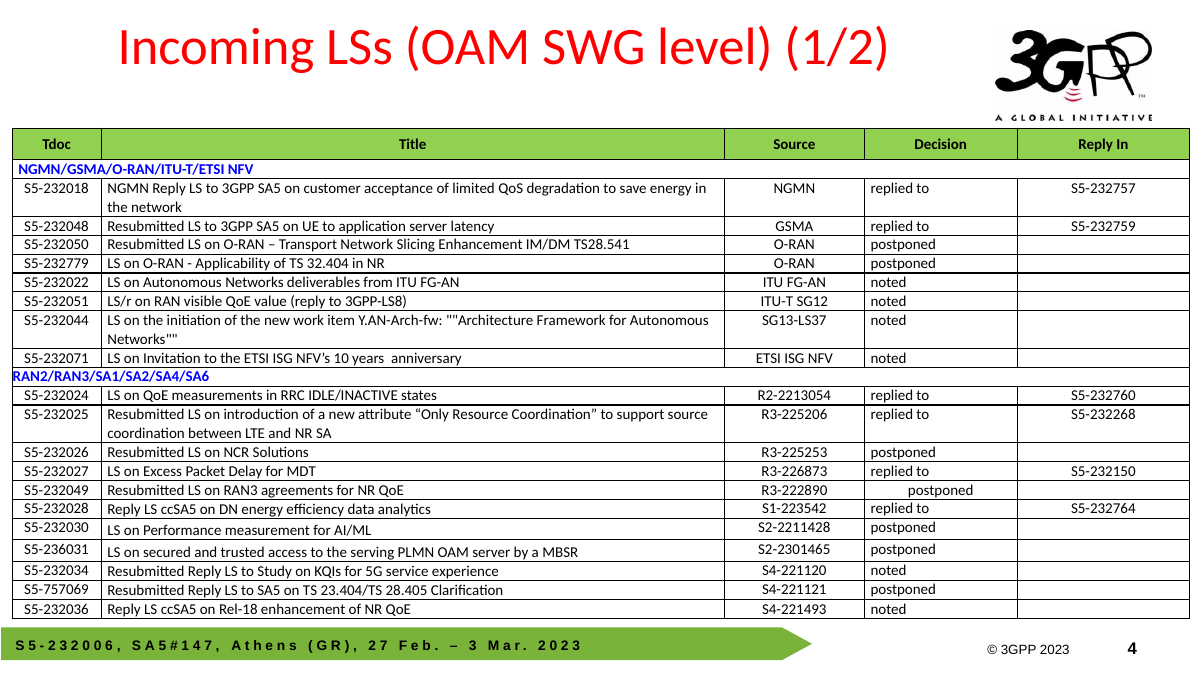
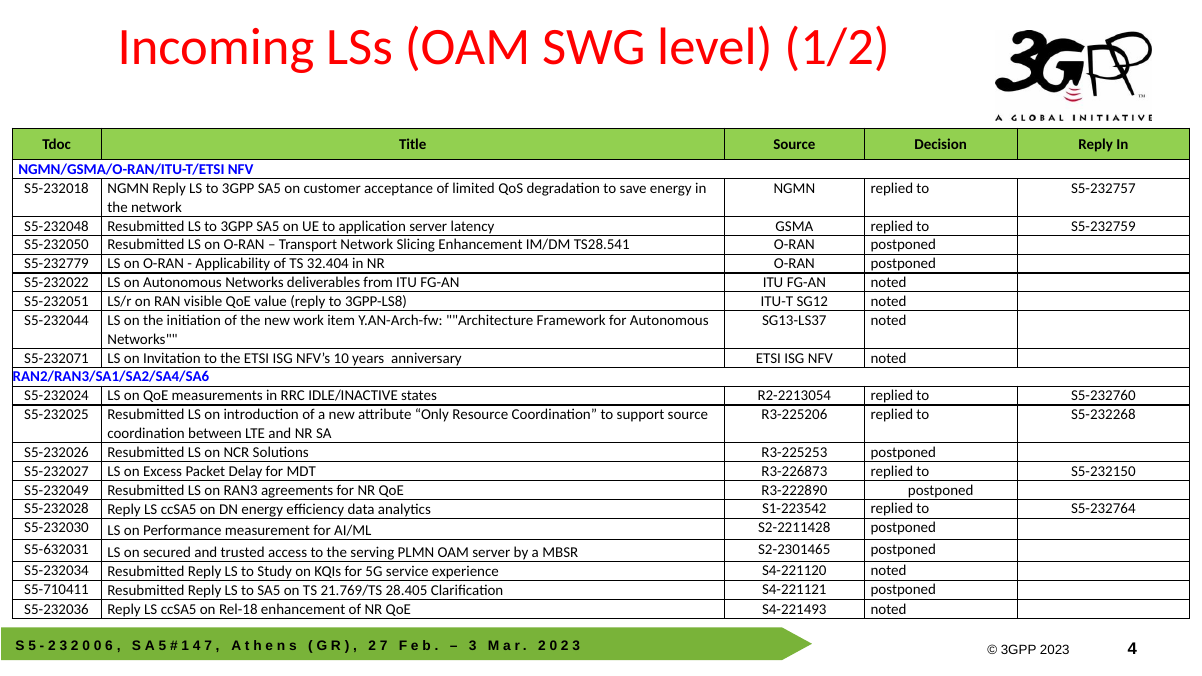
S5-236031: S5-236031 -> S5-632031
S5-757069: S5-757069 -> S5-710411
23.404/TS: 23.404/TS -> 21.769/TS
